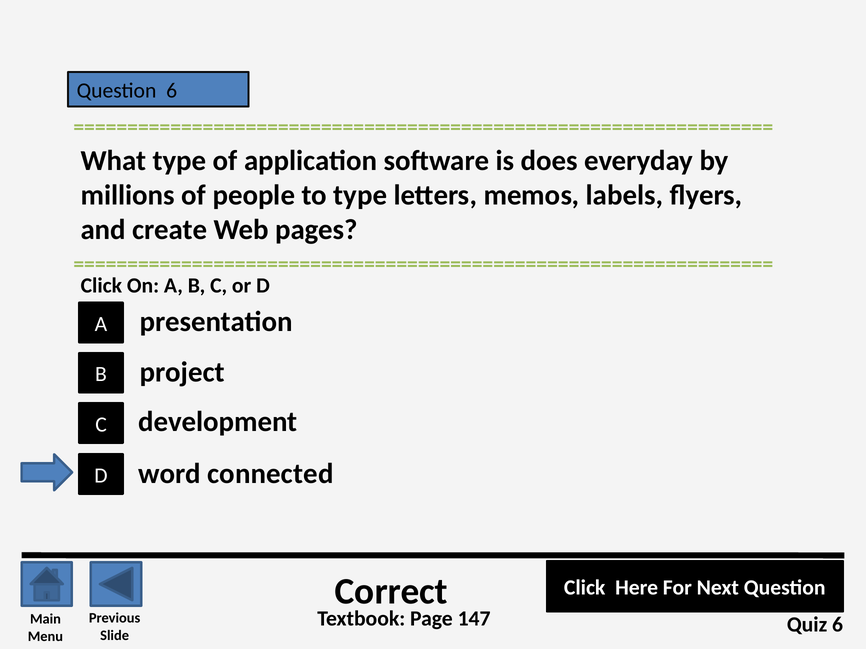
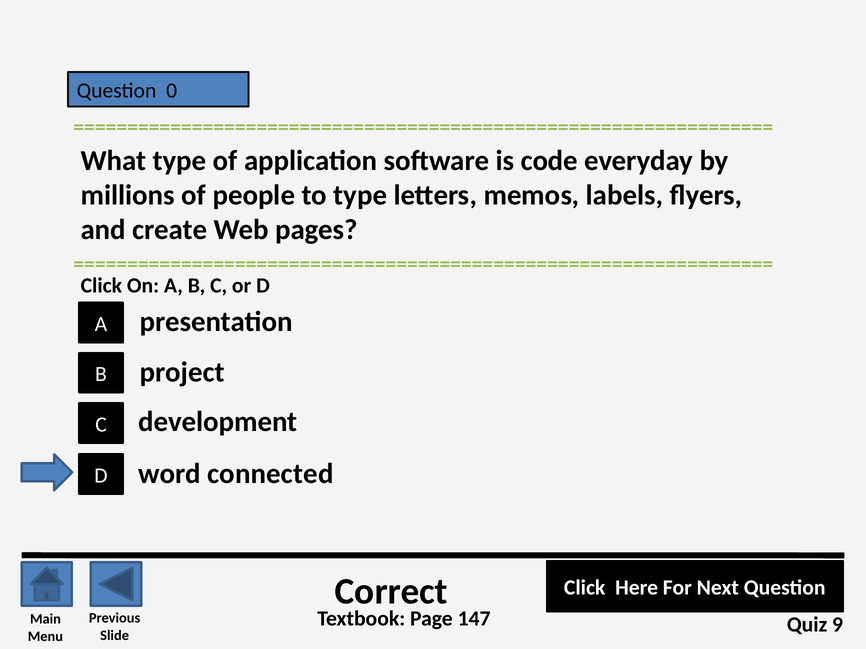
Question 6: 6 -> 0
does: does -> code
Quiz 6: 6 -> 9
